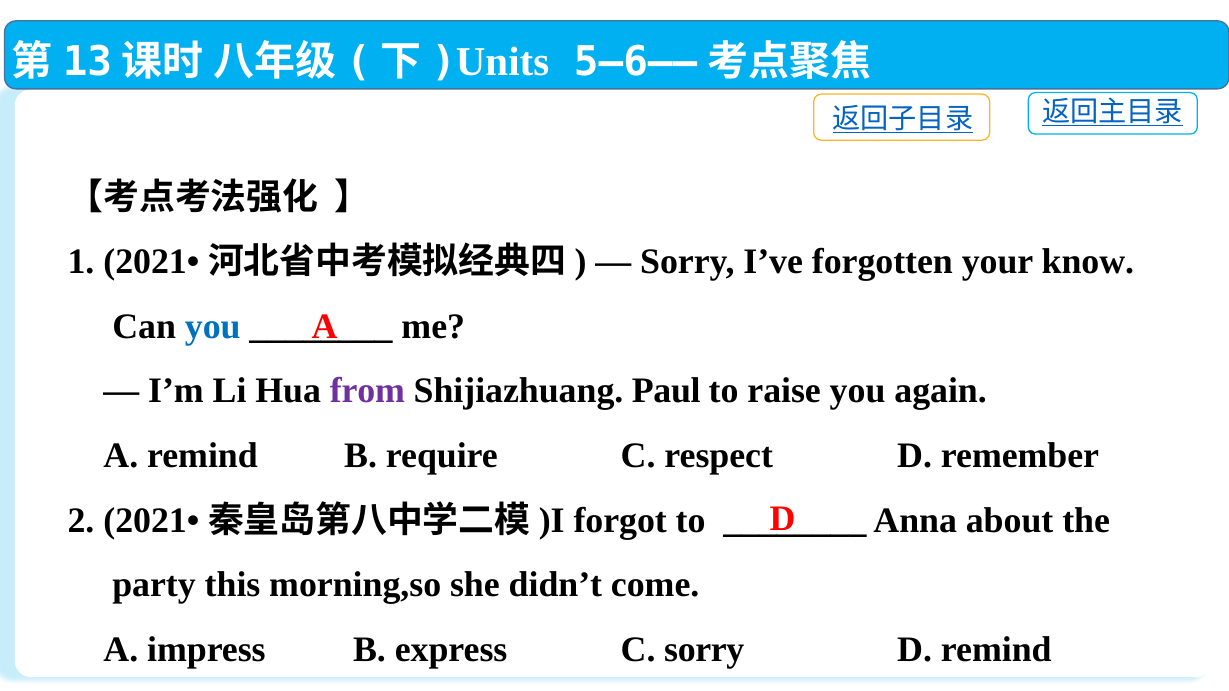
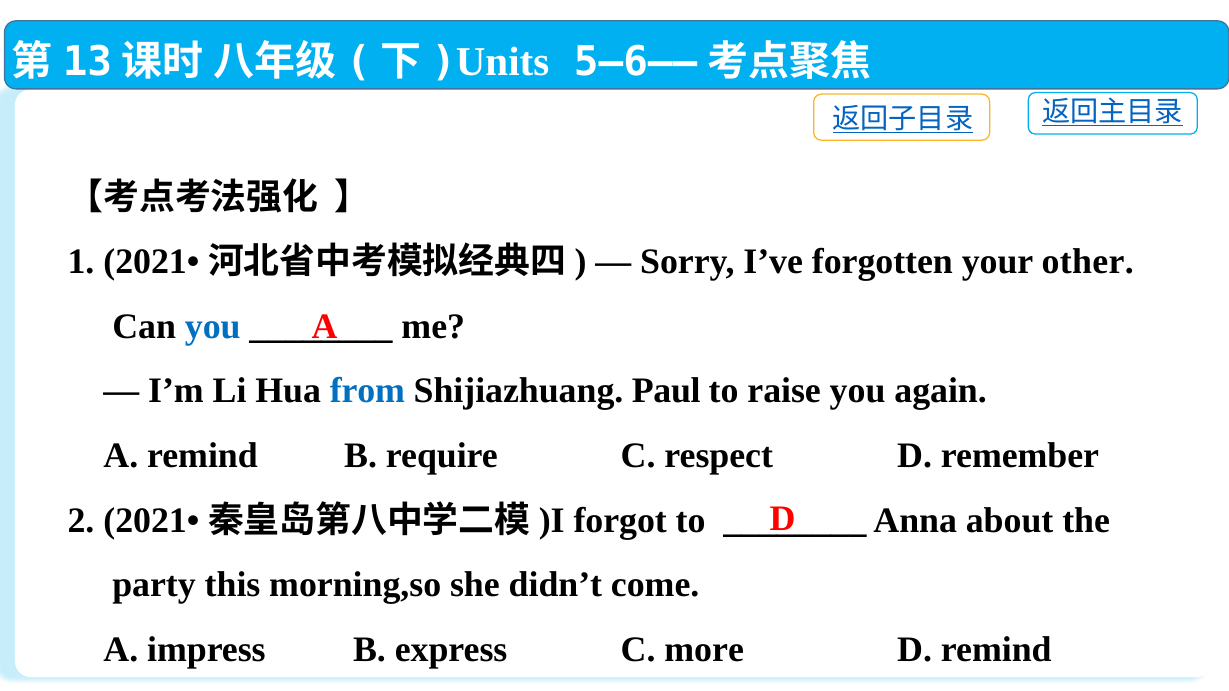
know: know -> other
from colour: purple -> blue
C sorry: sorry -> more
